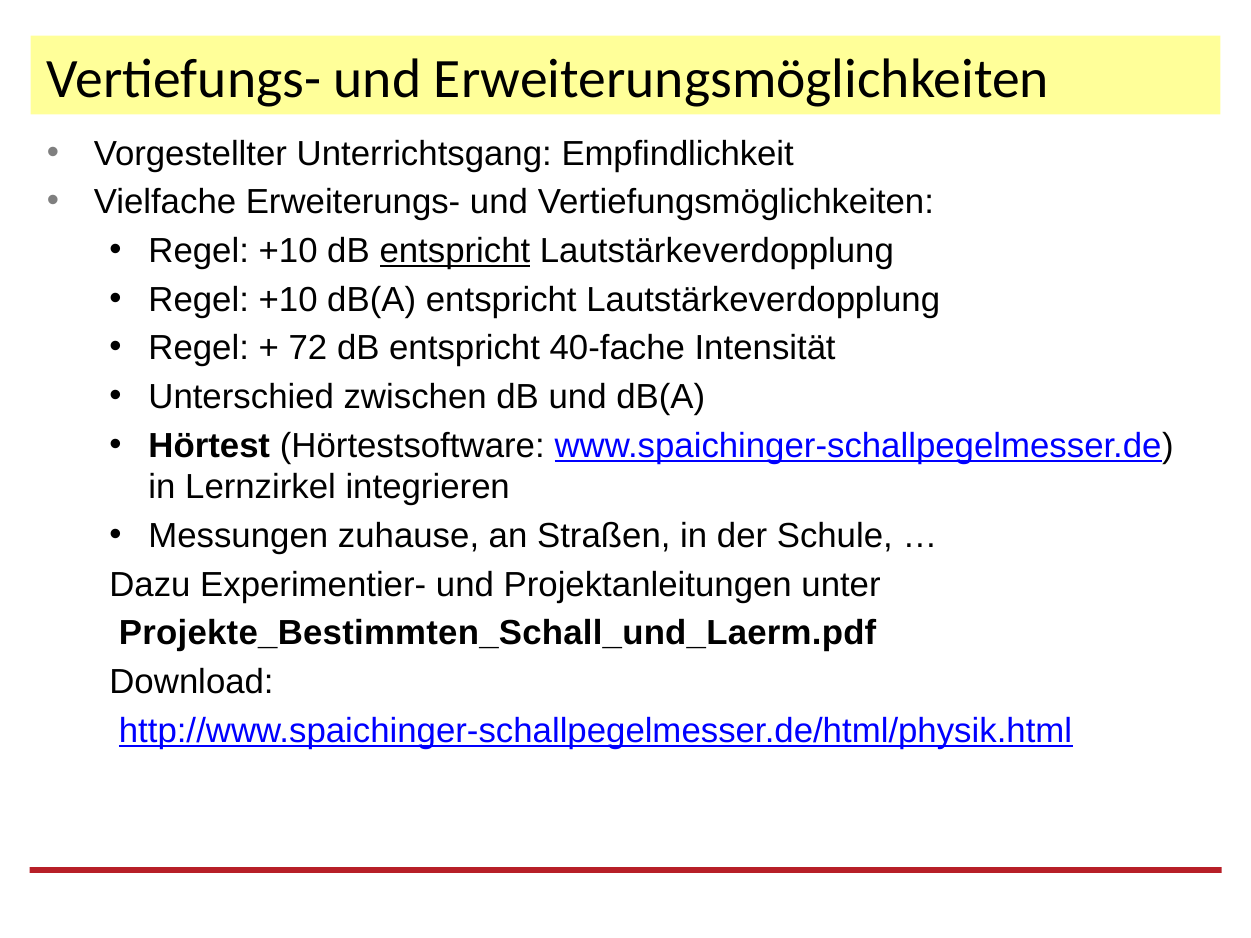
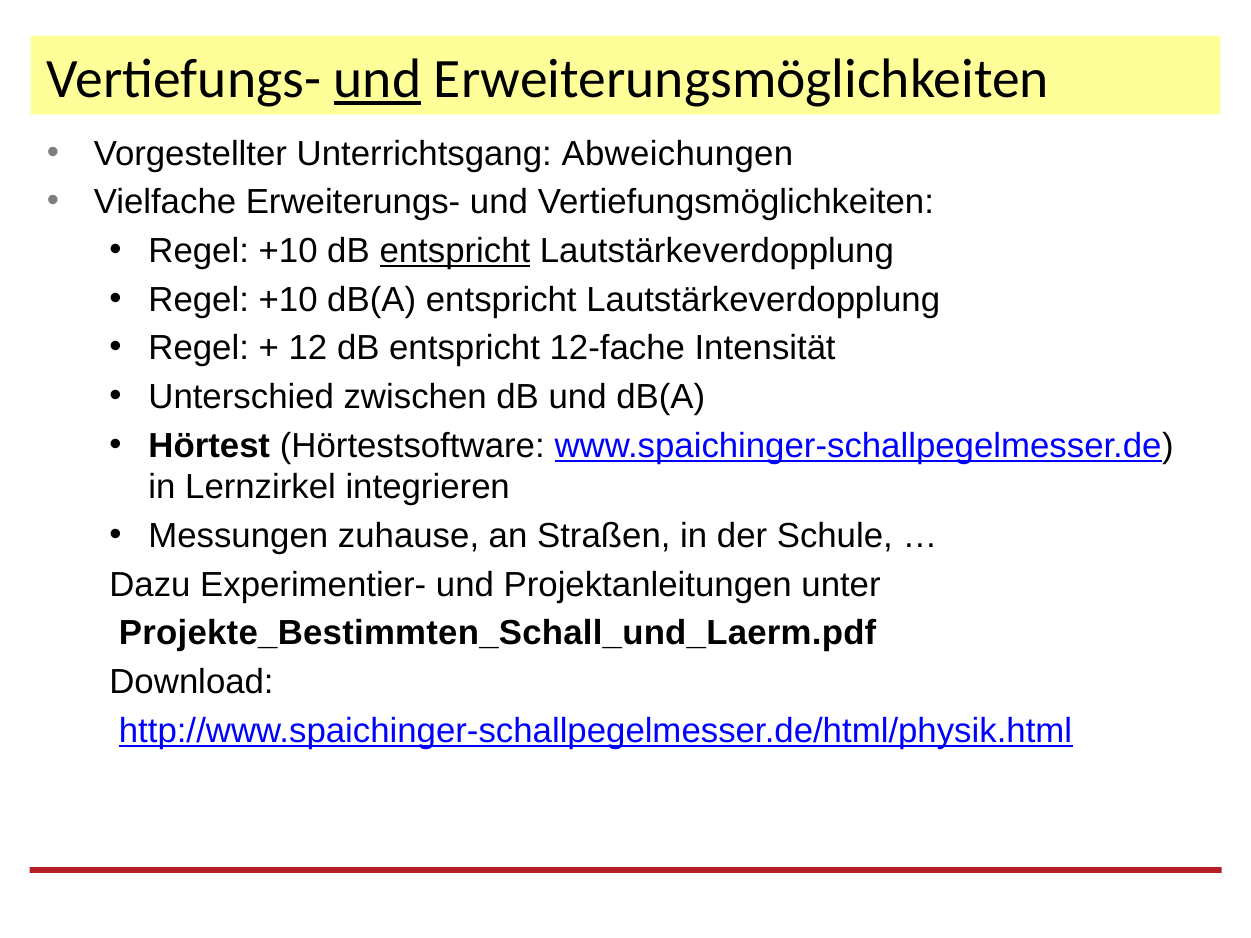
und at (378, 79) underline: none -> present
Empfindlichkeit: Empfindlichkeit -> Abweichungen
72: 72 -> 12
40-fache: 40-fache -> 12-fache
